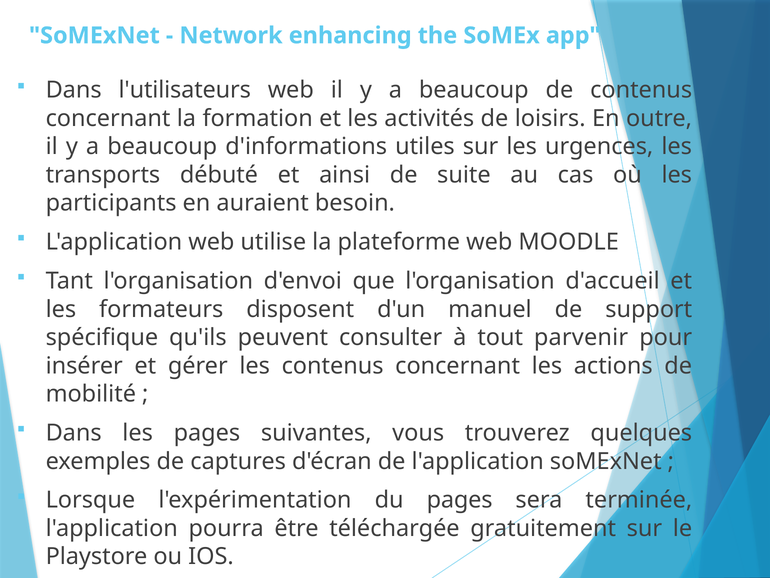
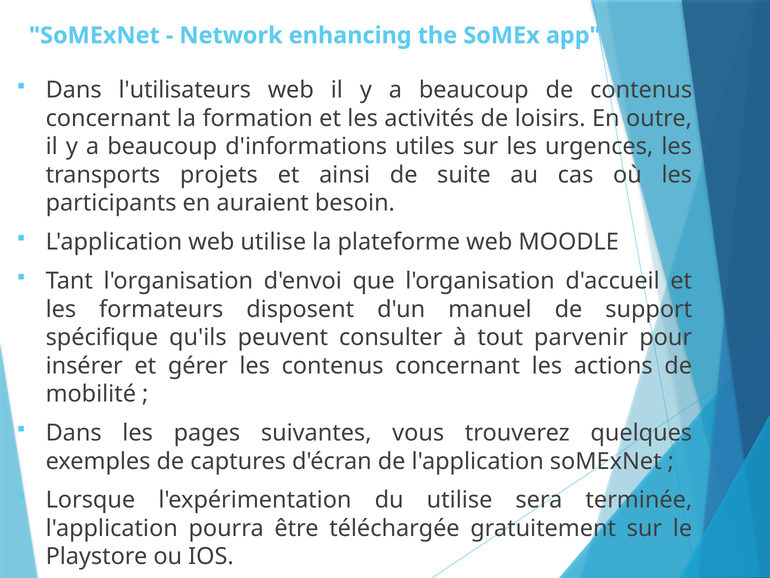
débuté: débuté -> projets
du pages: pages -> utilise
